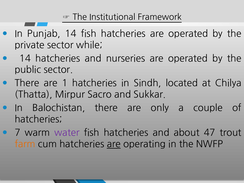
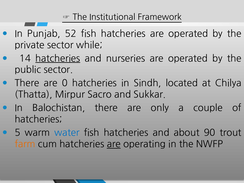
Punjab 14: 14 -> 52
hatcheries at (58, 58) underline: none -> present
1: 1 -> 0
7: 7 -> 5
water colour: purple -> blue
47: 47 -> 90
